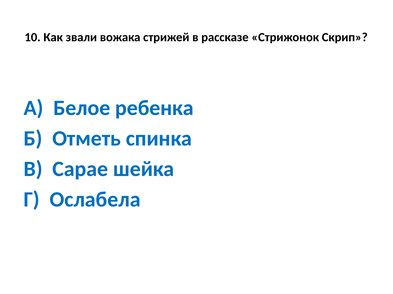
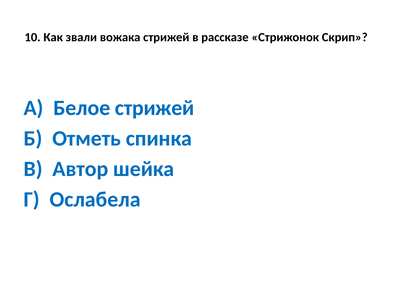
Белое ребенка: ребенка -> стрижей
Сарае: Сарае -> Автор
